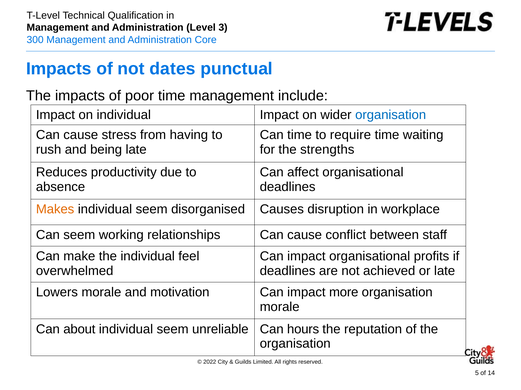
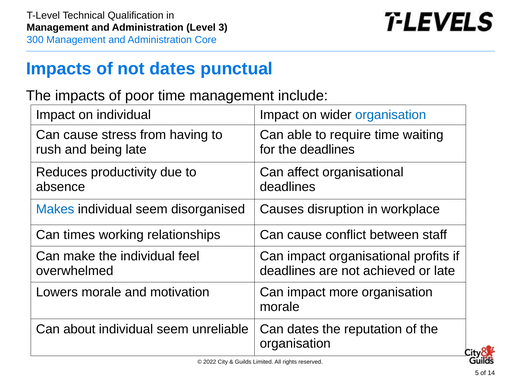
Can time: time -> able
the strengths: strengths -> deadlines
Makes colour: orange -> blue
Can seem: seem -> times
Can hours: hours -> dates
